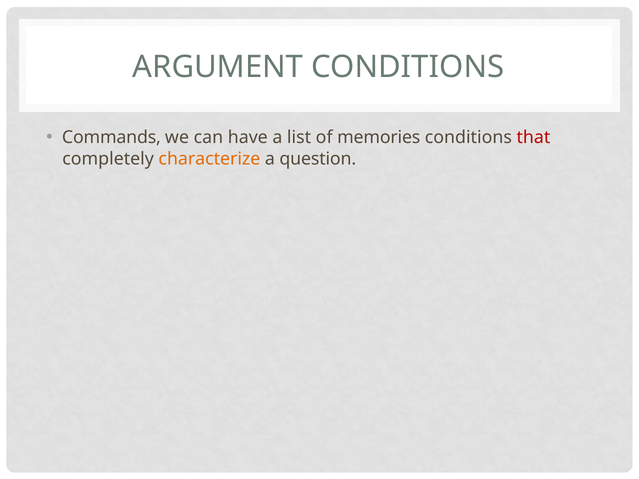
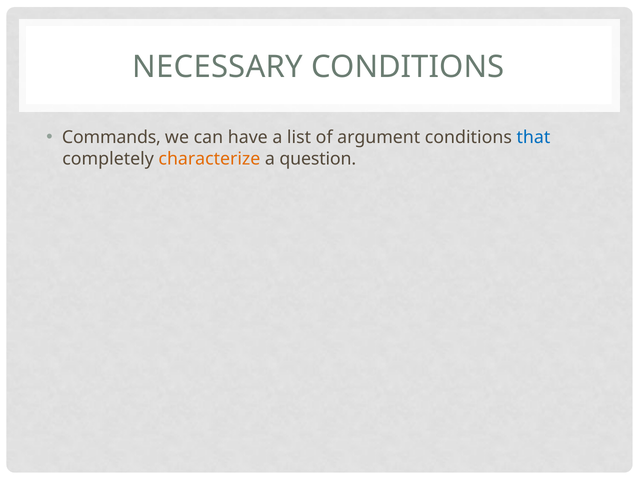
ARGUMENT: ARGUMENT -> NECESSARY
memories: memories -> argument
that colour: red -> blue
